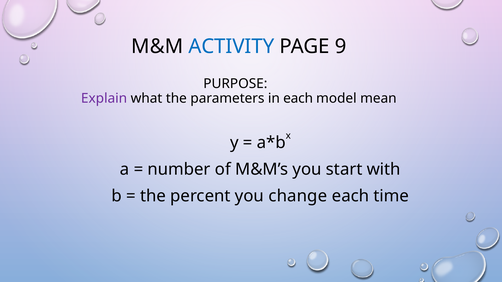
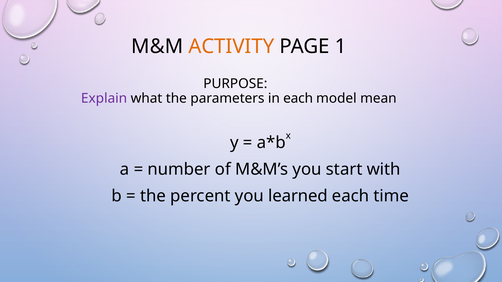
ACTIVITY colour: blue -> orange
9: 9 -> 1
change: change -> learned
